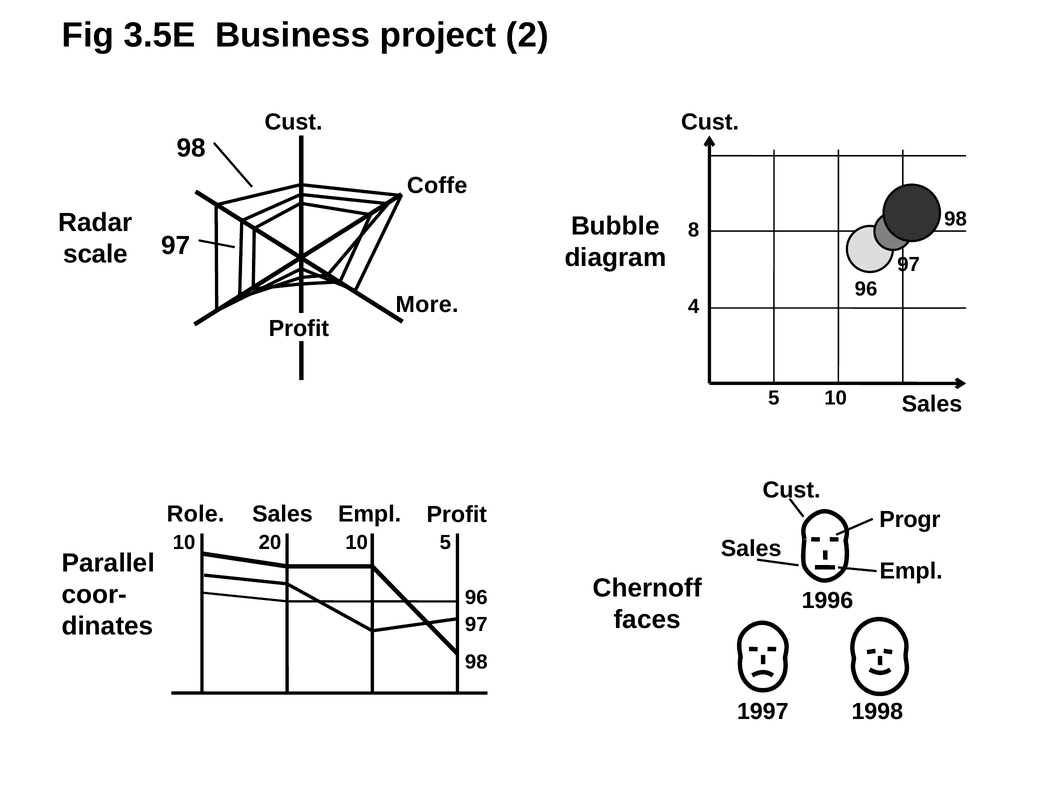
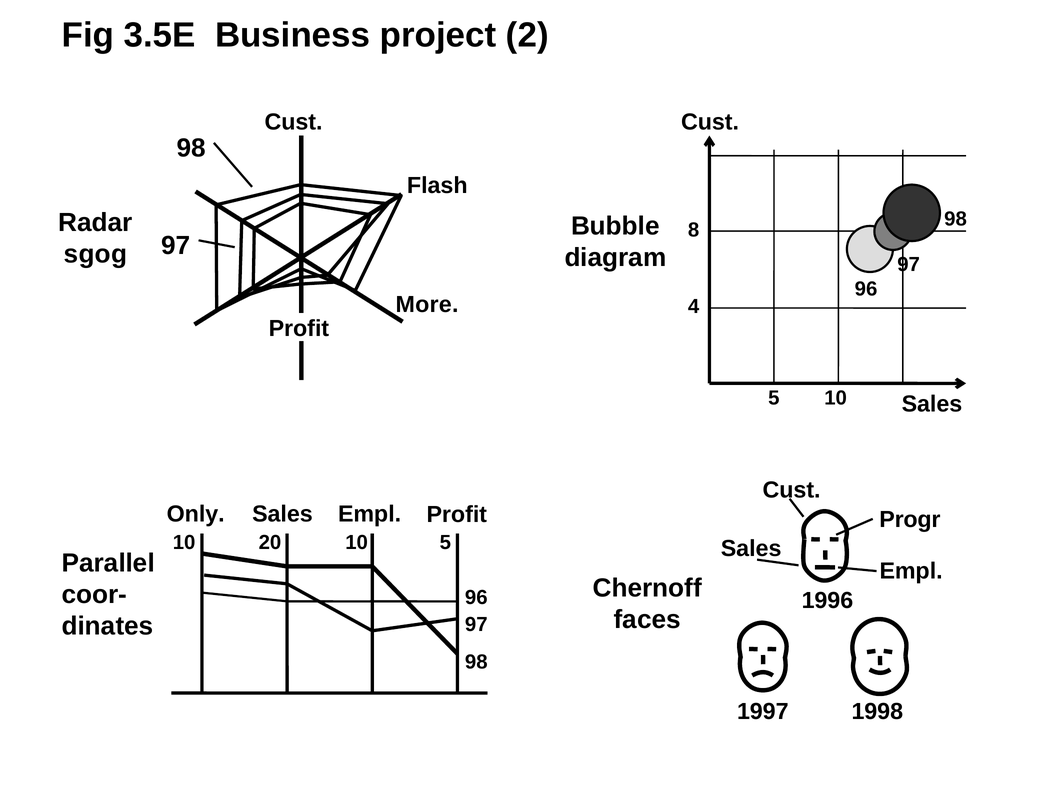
Coffe: Coffe -> Flash
scale: scale -> sgog
Role: Role -> Only
